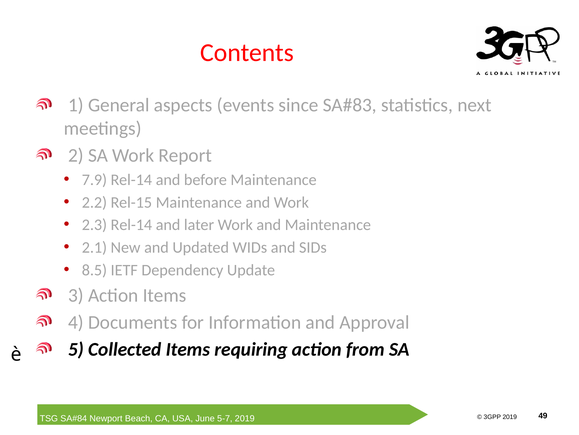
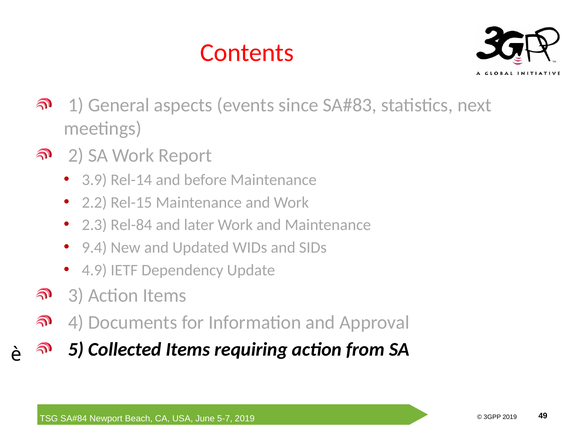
7.9: 7.9 -> 3.9
2.3 Rel-14: Rel-14 -> Rel-84
2.1: 2.1 -> 9.4
8.5: 8.5 -> 4.9
